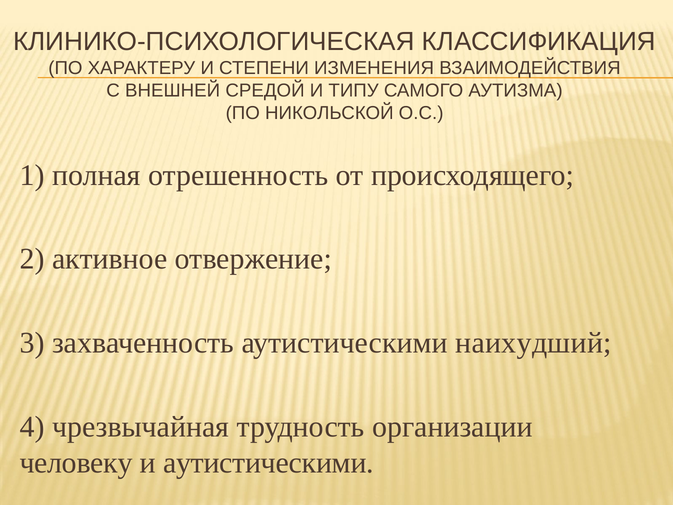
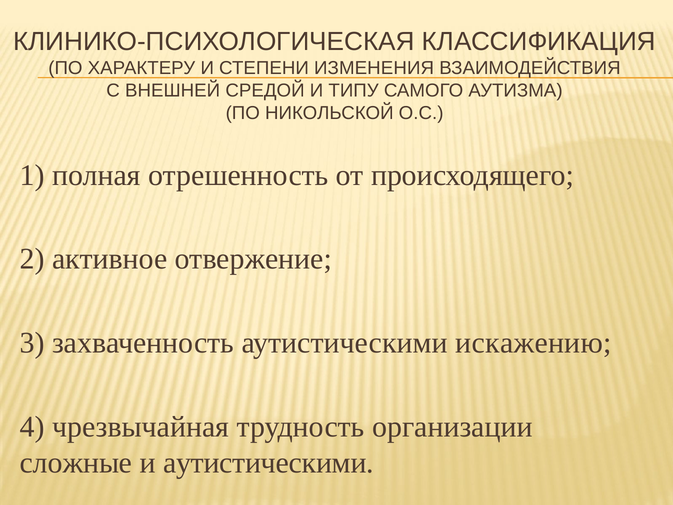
наихудший: наихудший -> искажению
человеку: человеку -> сложные
